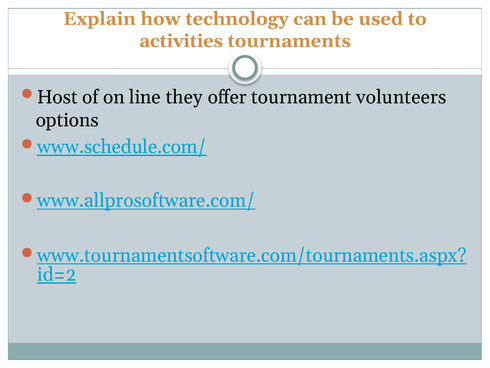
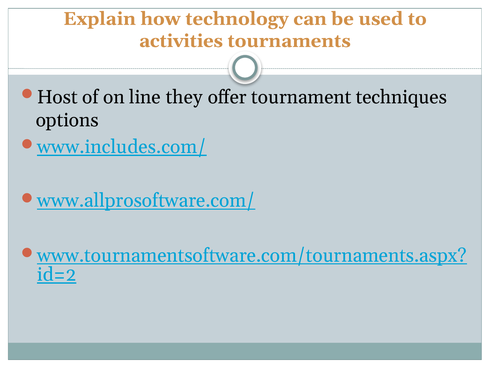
volunteers: volunteers -> techniques
www.schedule.com/: www.schedule.com/ -> www.includes.com/
